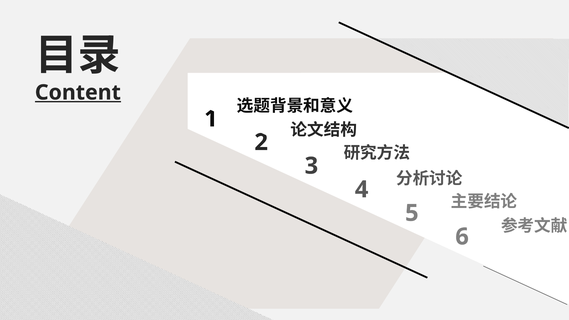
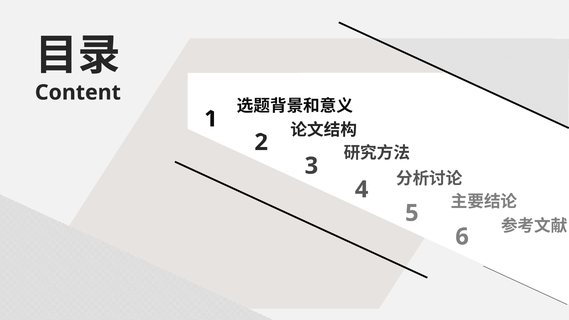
Content underline: present -> none
